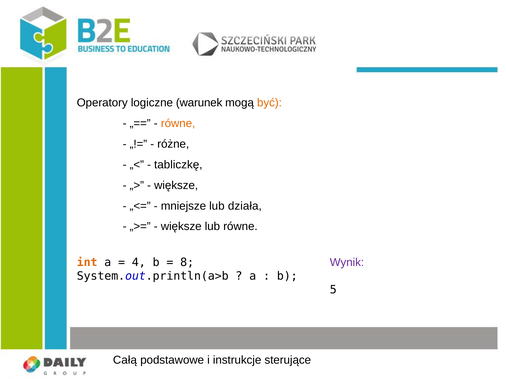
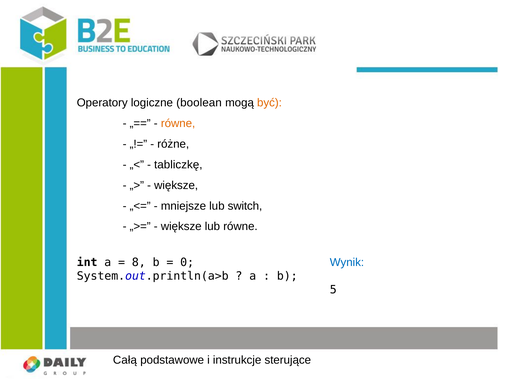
warunek: warunek -> boolean
działa: działa -> switch
Wynik colour: purple -> blue
int colour: orange -> black
4: 4 -> 8
8: 8 -> 0
